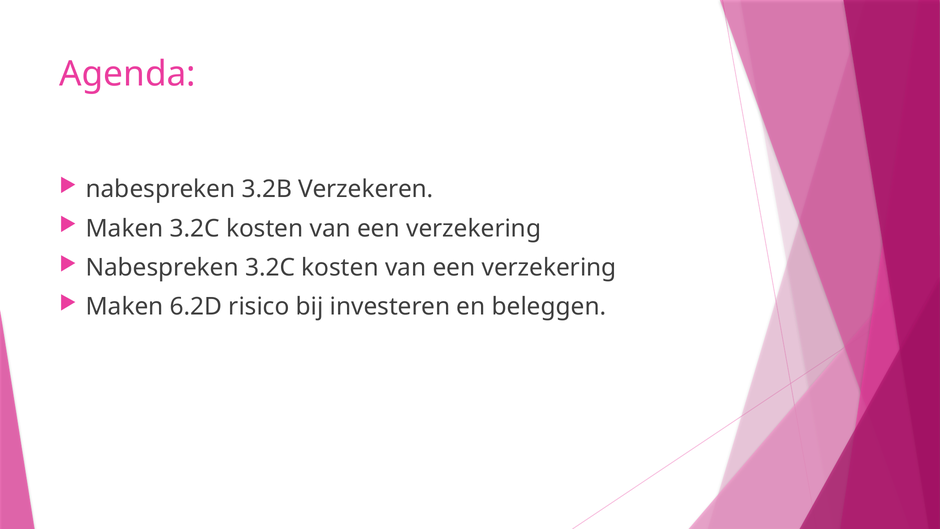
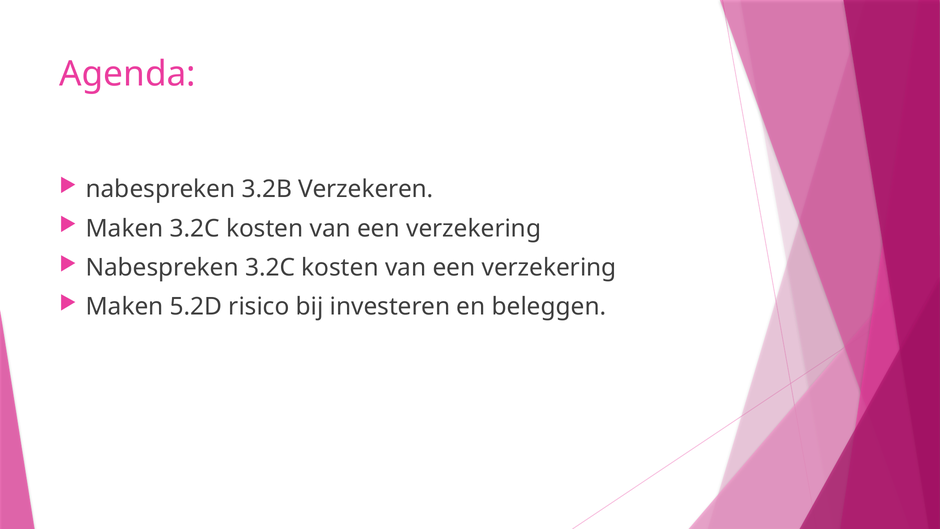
6.2D: 6.2D -> 5.2D
